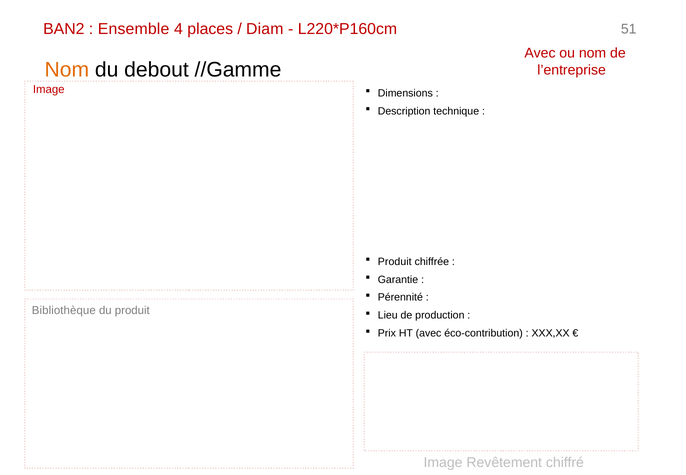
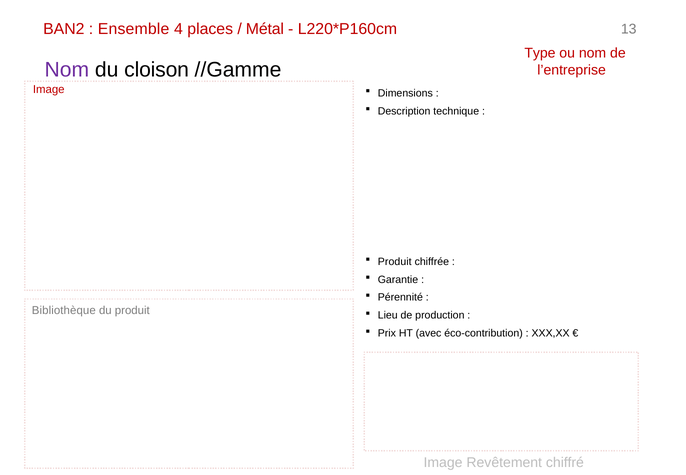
Diam: Diam -> Métal
51: 51 -> 13
Avec at (540, 53): Avec -> Type
Nom at (67, 70) colour: orange -> purple
debout: debout -> cloison
